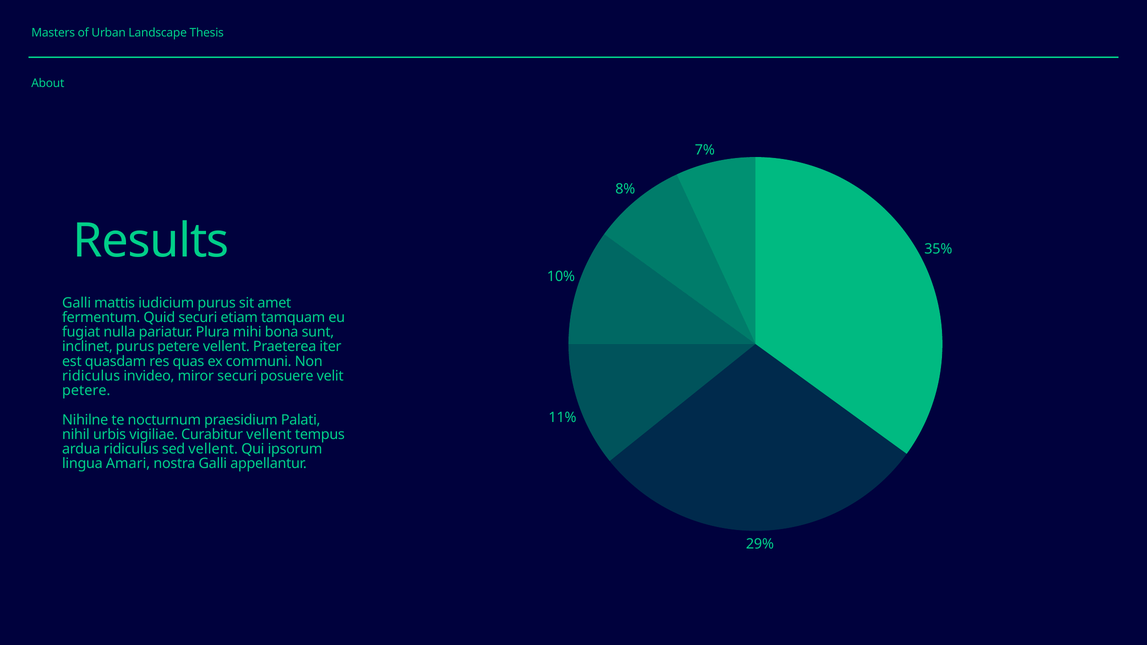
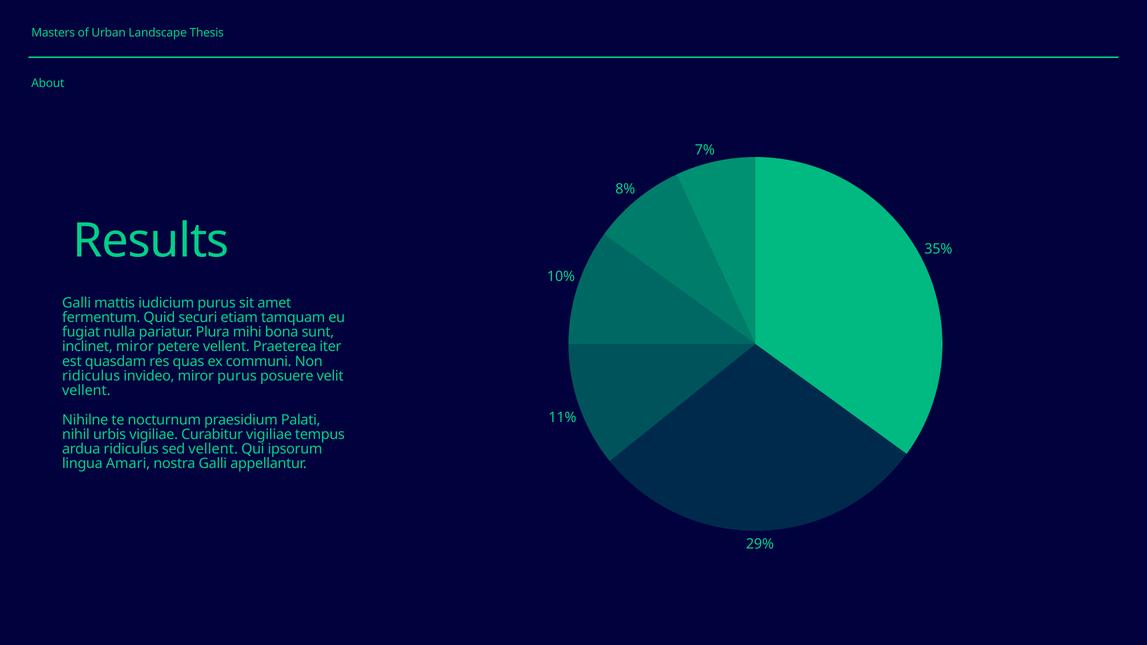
inclinet purus: purus -> miror
miror securi: securi -> purus
petere at (86, 391): petere -> vellent
Curabitur vellent: vellent -> vigiliae
